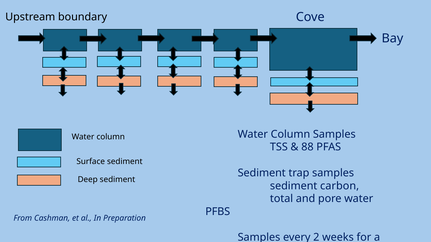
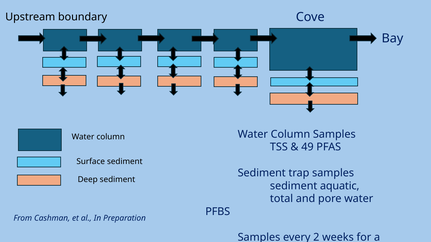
88: 88 -> 49
carbon: carbon -> aquatic
